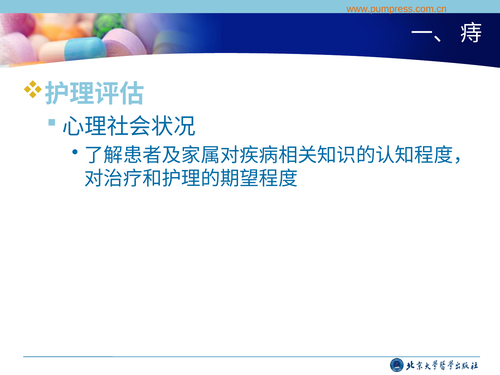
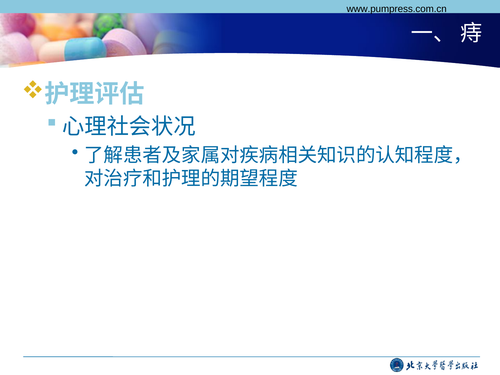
www.pumpress.com.cn colour: orange -> black
